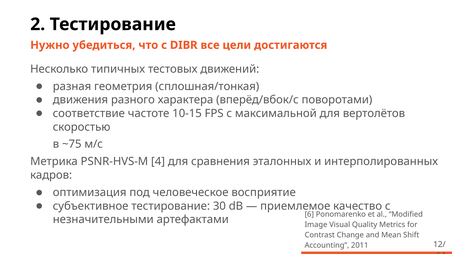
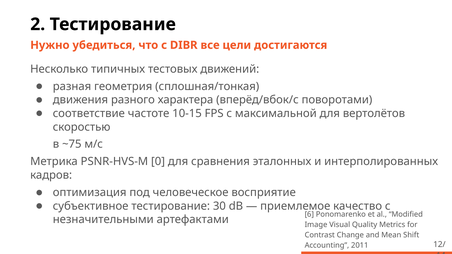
4: 4 -> 0
